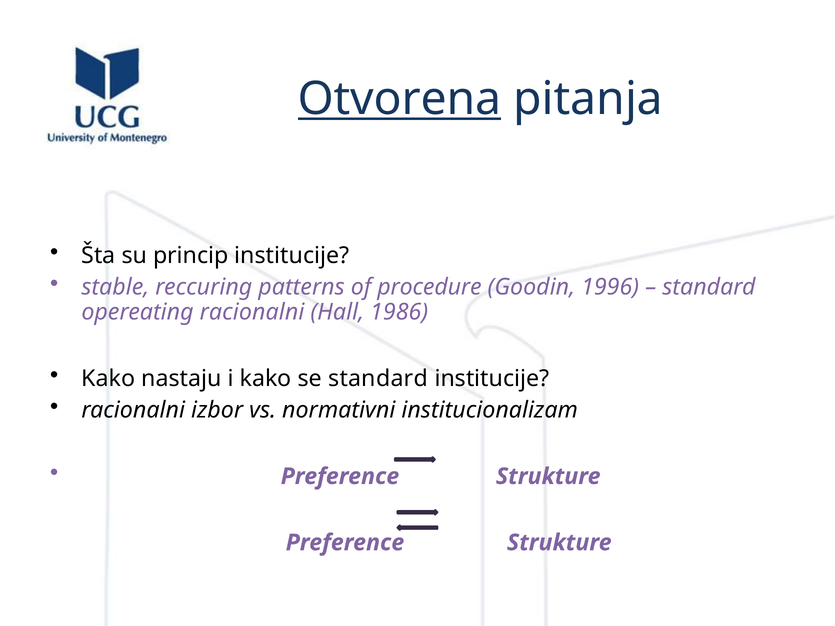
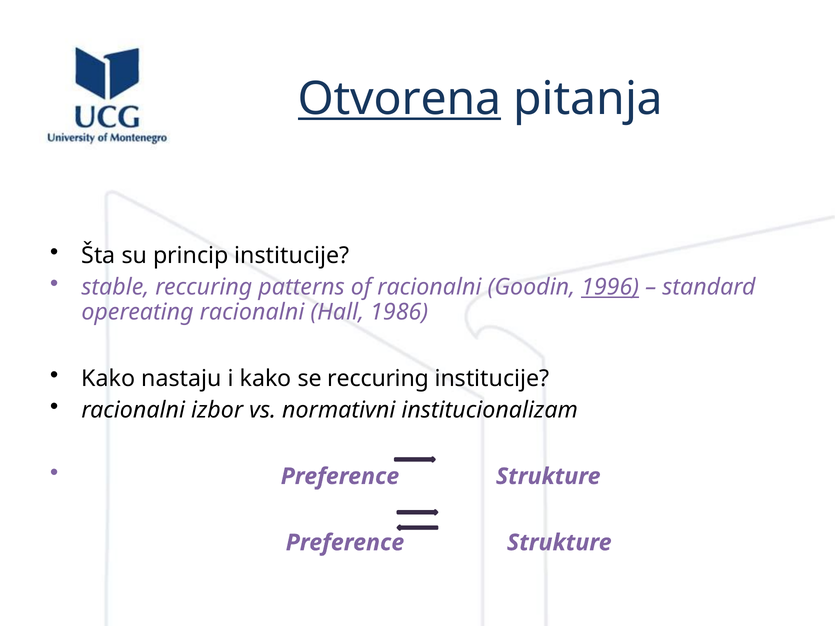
of procedure: procedure -> racionalni
1996 underline: none -> present
se standard: standard -> reccuring
